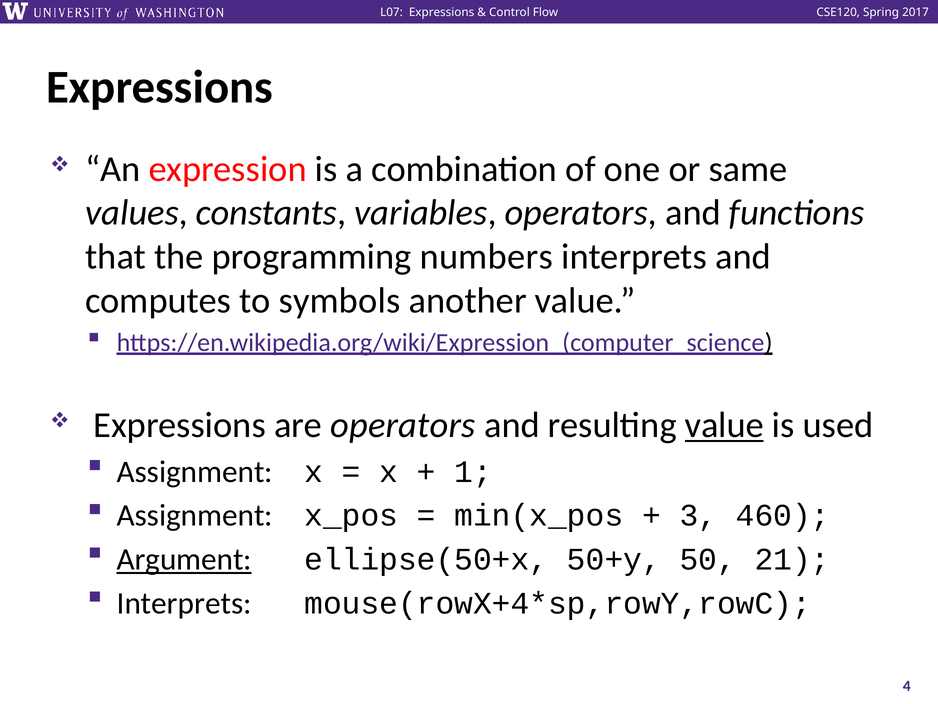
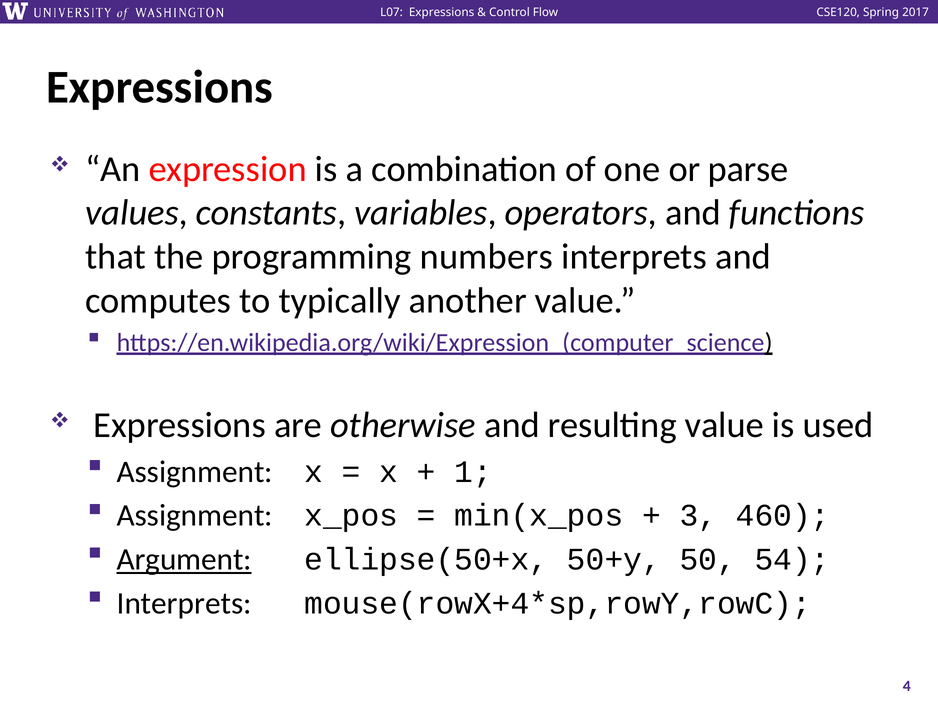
same: same -> parse
symbols: symbols -> typically
are operators: operators -> otherwise
value at (724, 425) underline: present -> none
21: 21 -> 54
